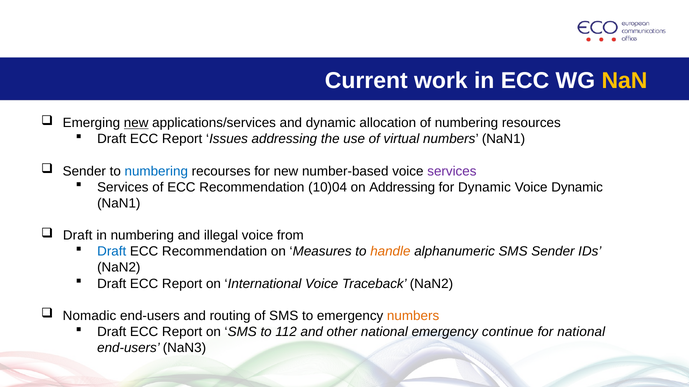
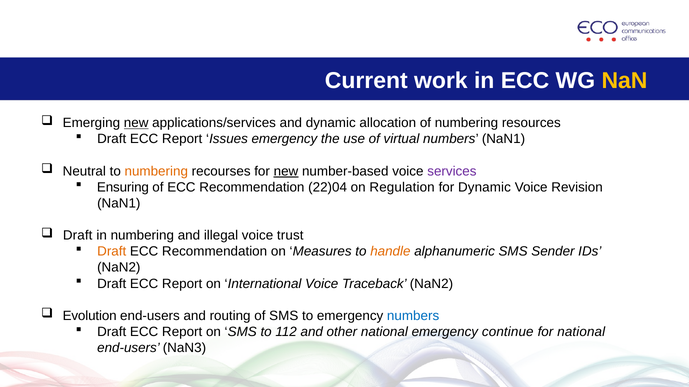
Issues addressing: addressing -> emergency
Sender at (84, 171): Sender -> Neutral
numbering at (156, 171) colour: blue -> orange
new at (286, 171) underline: none -> present
Services at (123, 188): Services -> Ensuring
10)04: 10)04 -> 22)04
on Addressing: Addressing -> Regulation
Voice Dynamic: Dynamic -> Revision
from: from -> trust
Draft at (112, 252) colour: blue -> orange
Nomadic: Nomadic -> Evolution
numbers at (413, 316) colour: orange -> blue
